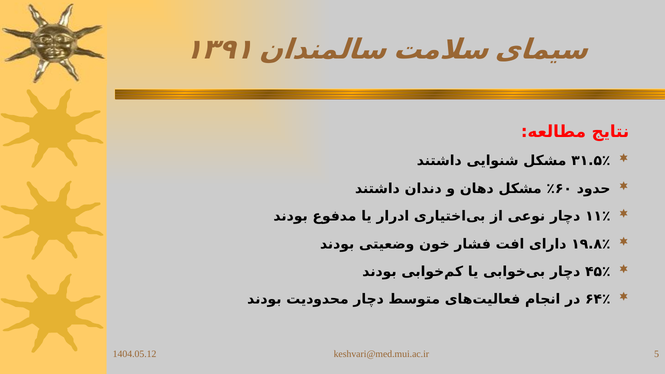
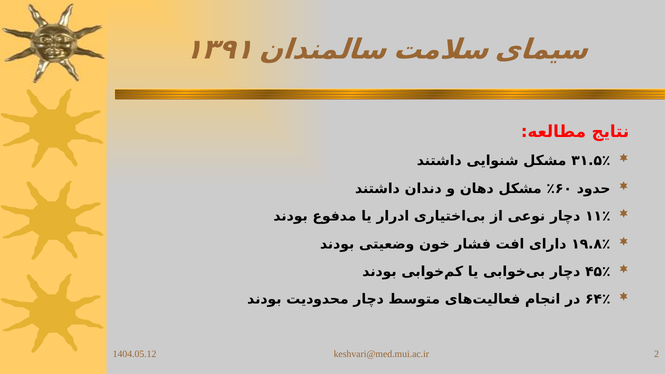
5: 5 -> 2
